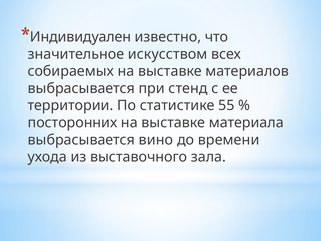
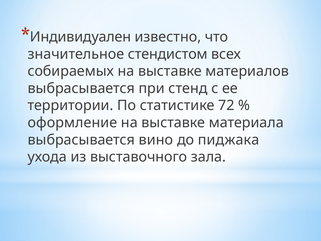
искусством: искусством -> стендистом
55: 55 -> 72
посторонних: посторонних -> оформление
времени: времени -> пиджака
